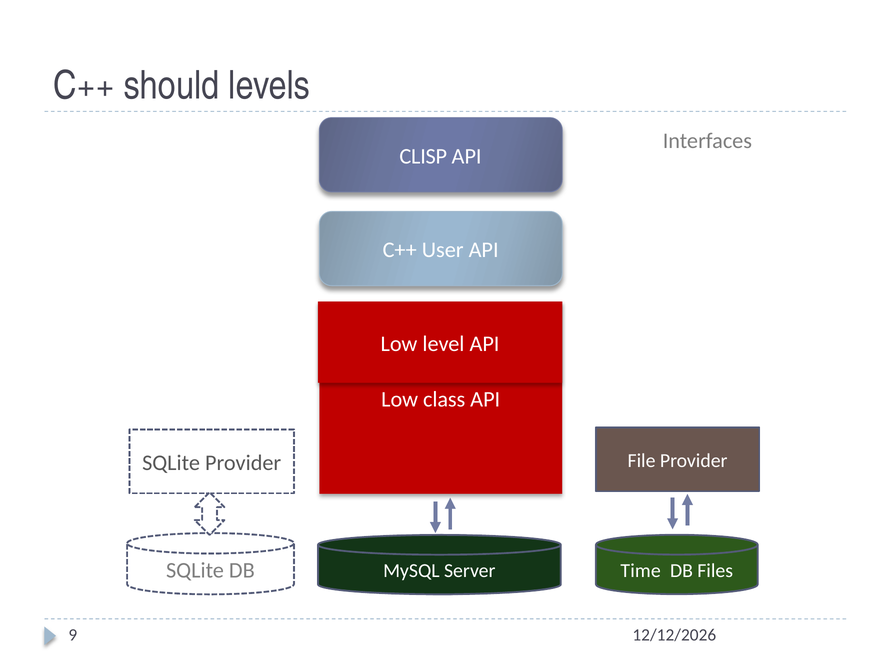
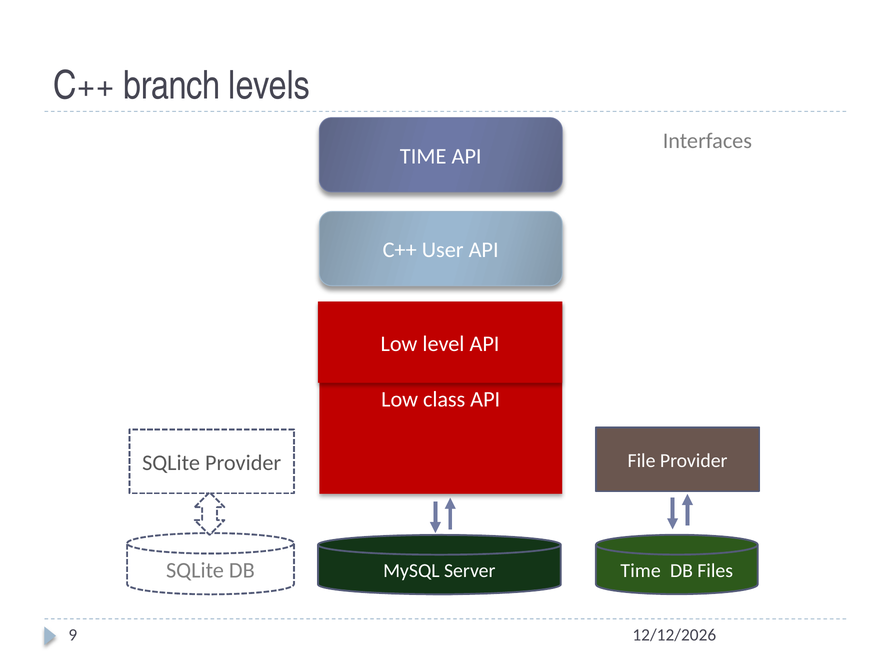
should: should -> branch
CLISP at (423, 156): CLISP -> TIME
